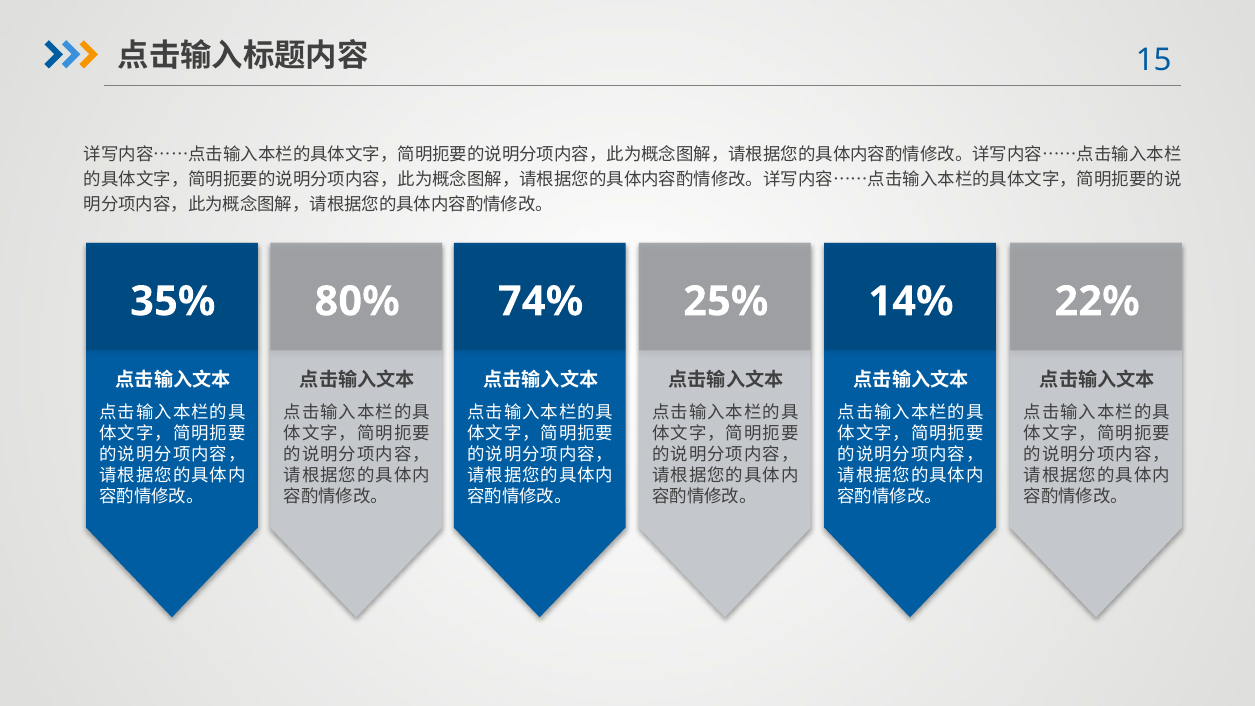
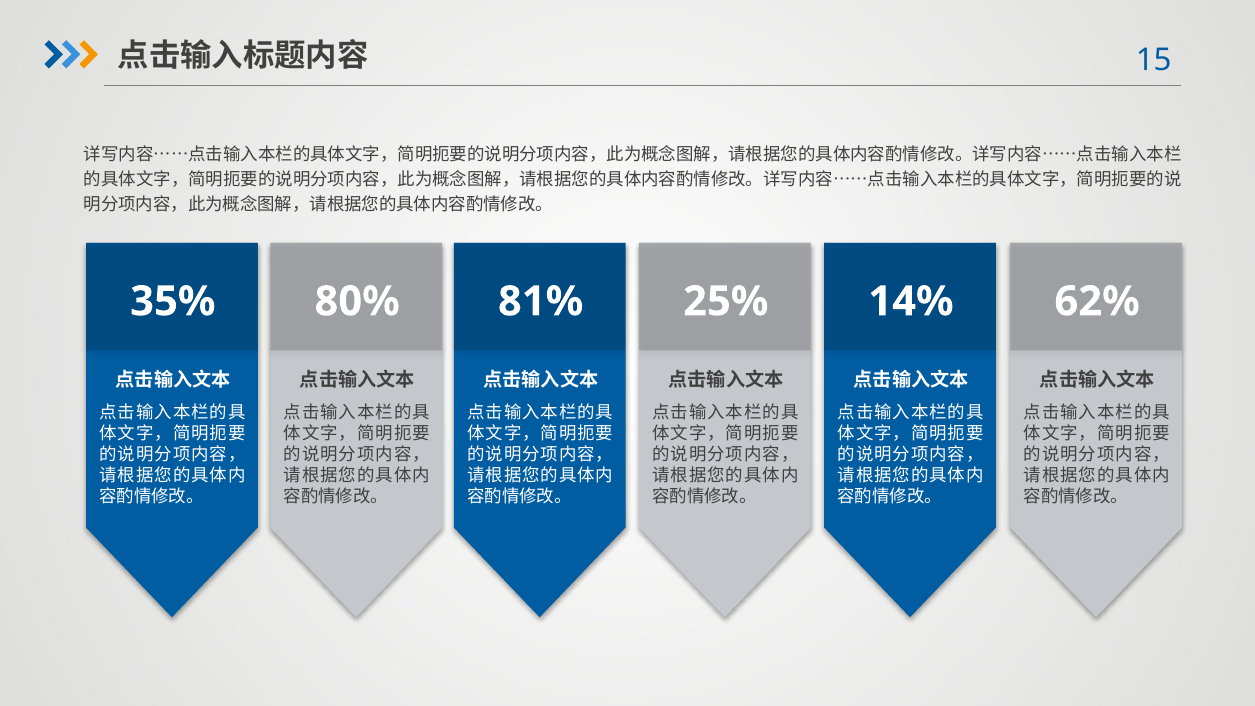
74%: 74% -> 81%
22%: 22% -> 62%
